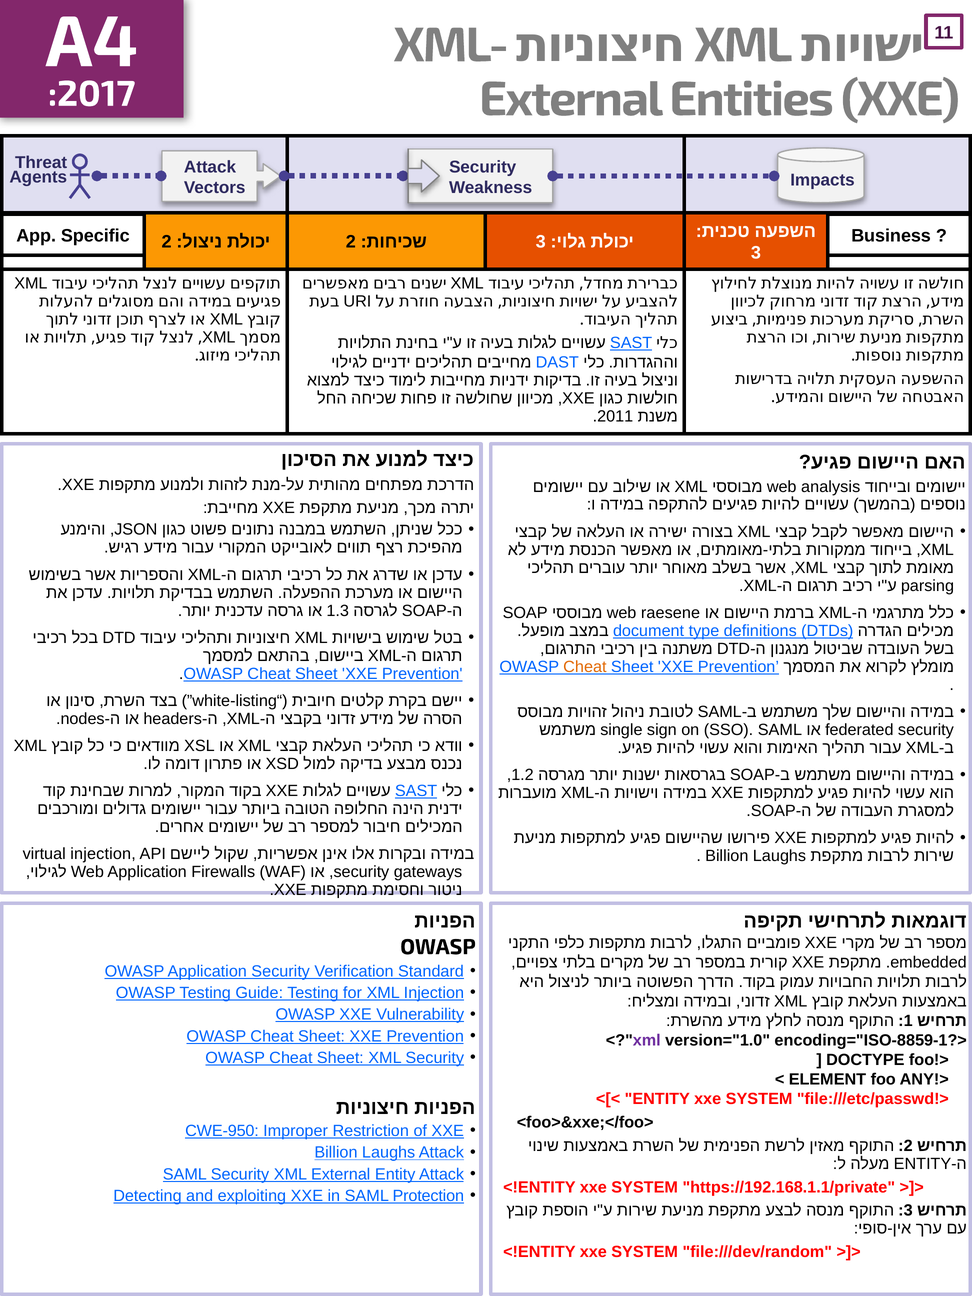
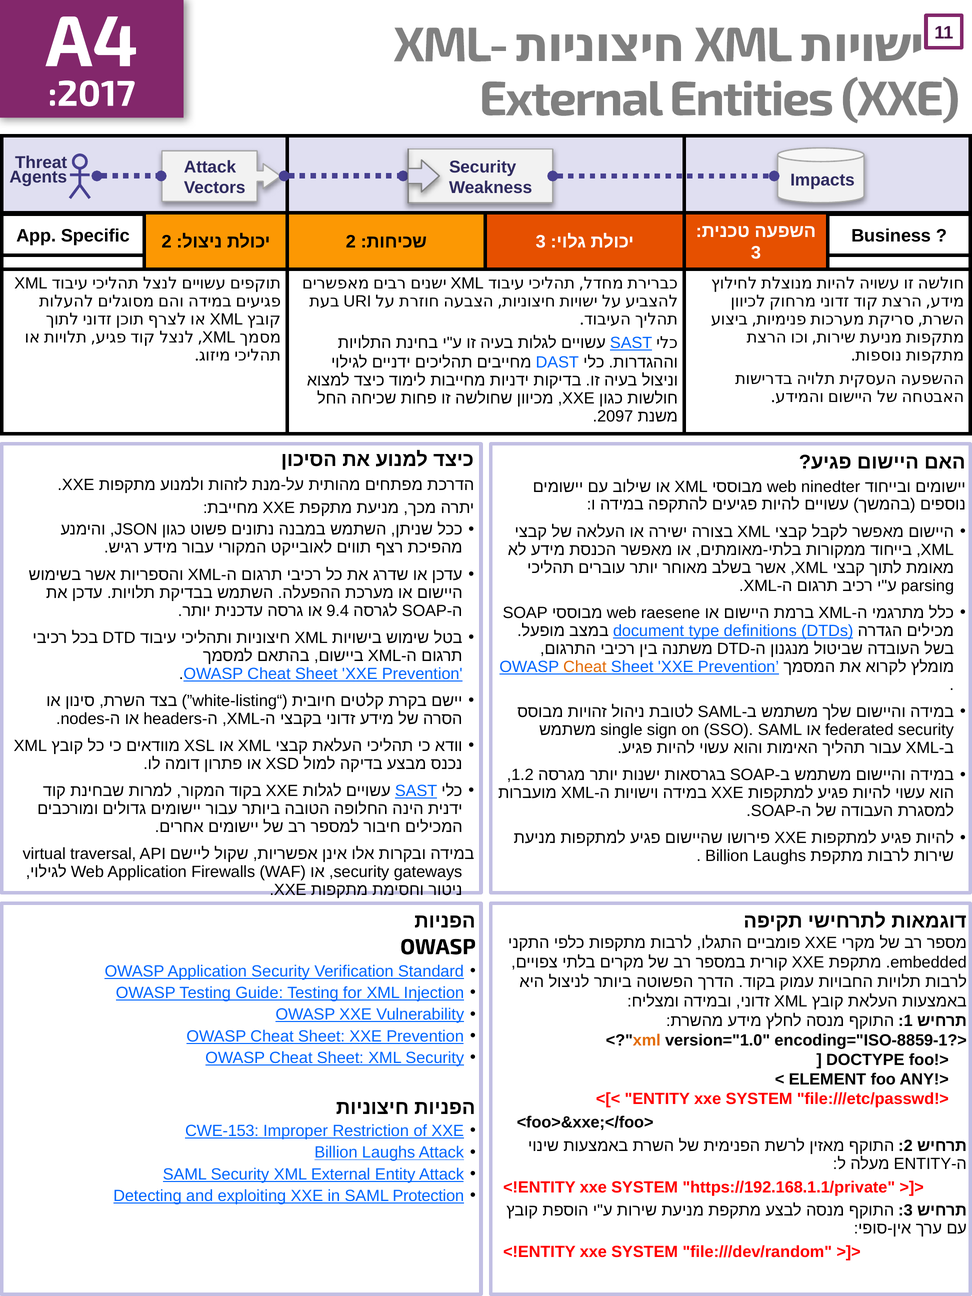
2011: 2011 -> 2097
analysis: analysis -> ninedter
1.3: 1.3 -> 9.4
virtual injection: injection -> traversal
xml at (647, 1040) colour: purple -> orange
CWE-950: CWE-950 -> CWE-153
